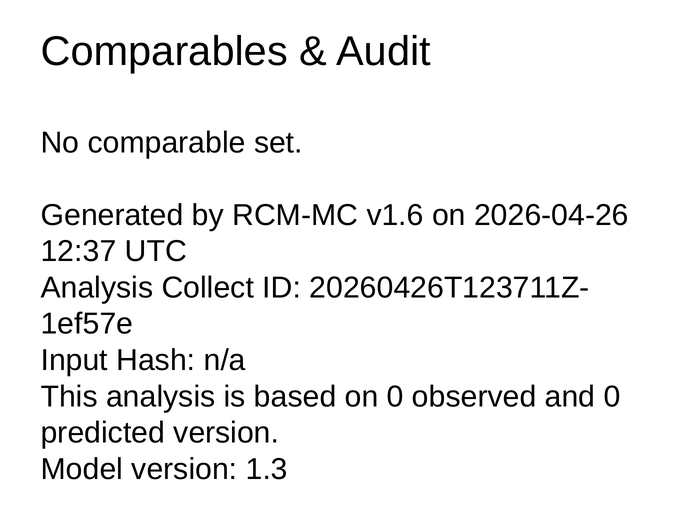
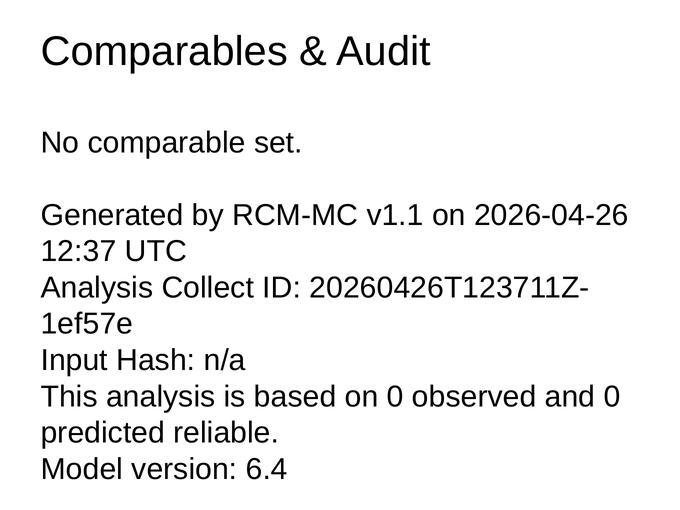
v1.6: v1.6 -> v1.1
predicted version: version -> reliable
1.3: 1.3 -> 6.4
